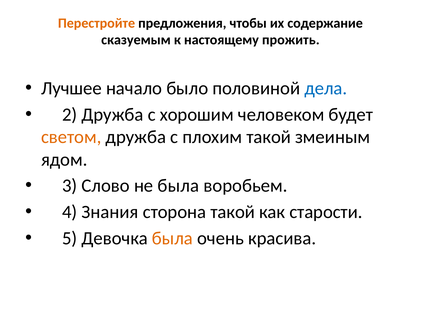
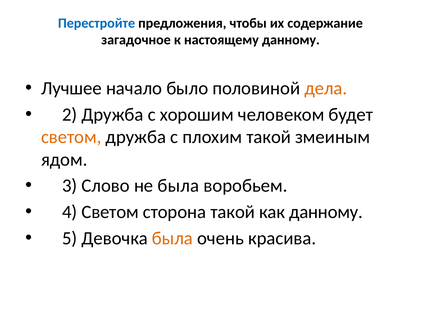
Перестройте colour: orange -> blue
сказуемым: сказуемым -> загадочное
настоящему прожить: прожить -> данному
дела colour: blue -> orange
4 Знания: Знания -> Светом
как старости: старости -> данному
